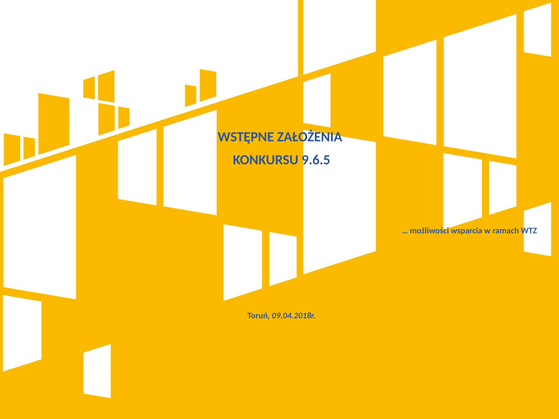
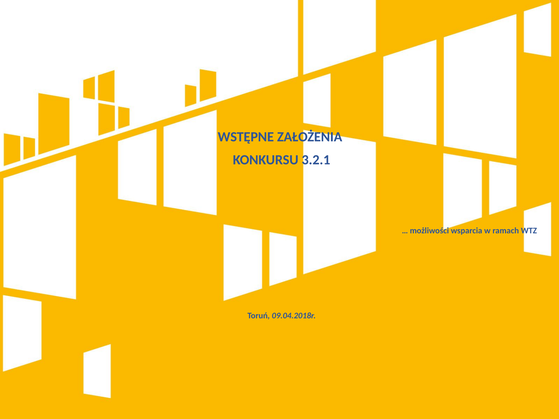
9.6.5: 9.6.5 -> 3.2.1
